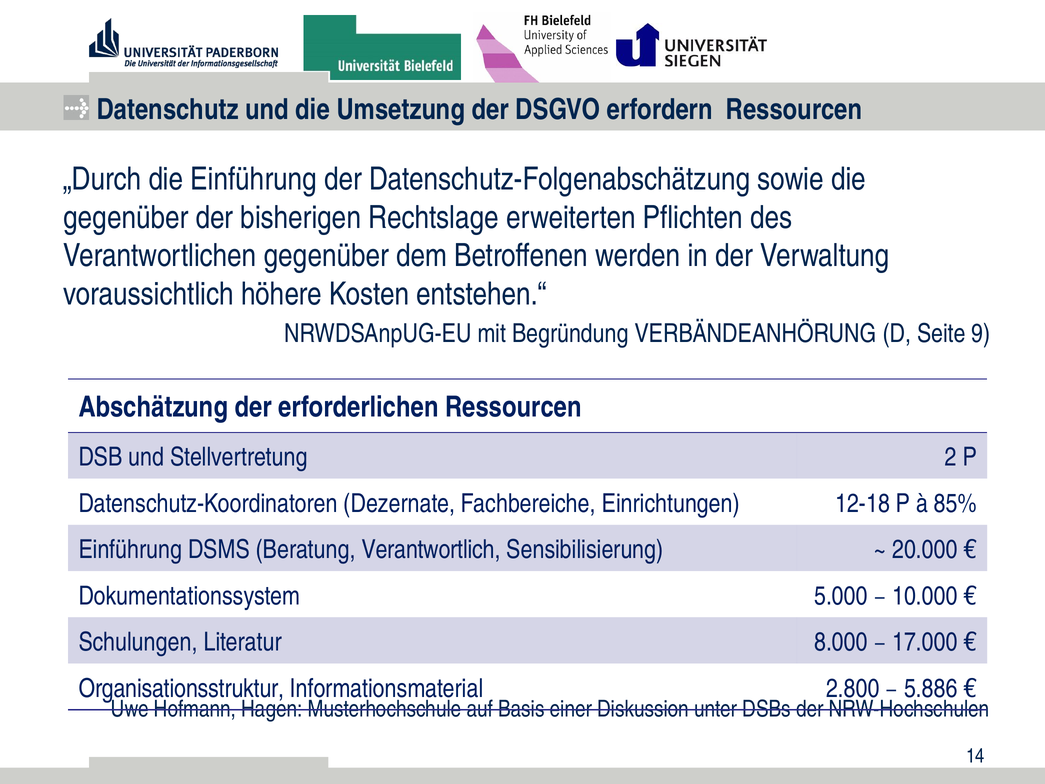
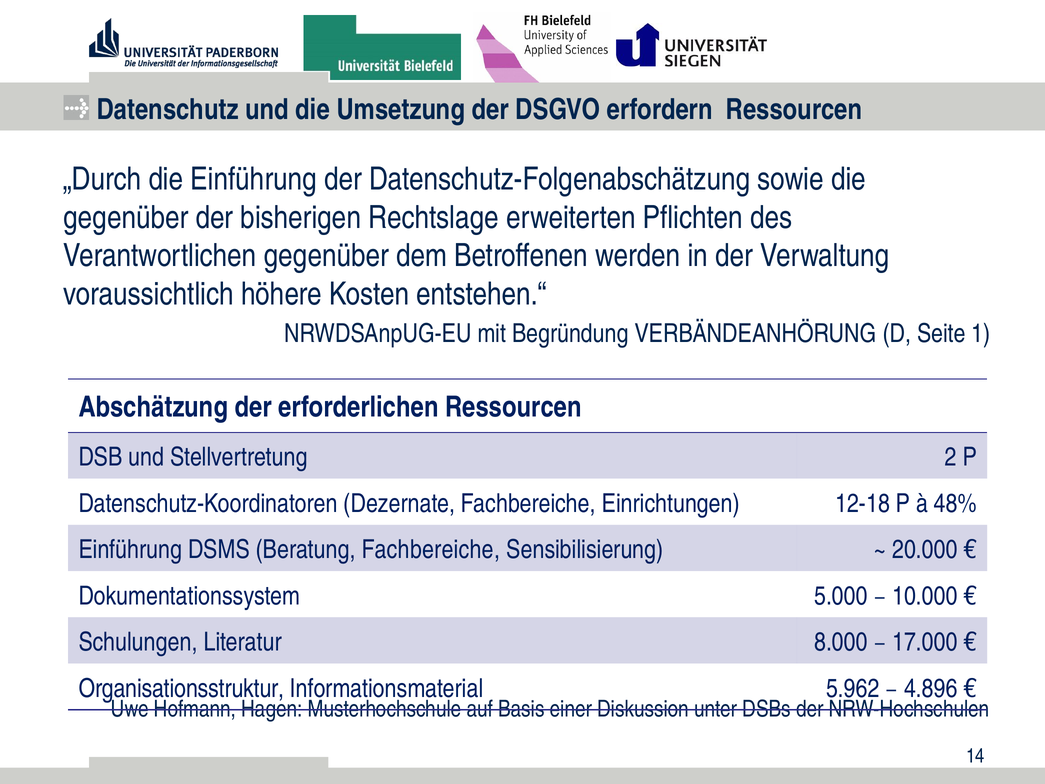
9: 9 -> 1
85%: 85% -> 48%
Beratung Verantwortlich: Verantwortlich -> Fachbereiche
2.800: 2.800 -> 5.962
5.886: 5.886 -> 4.896
